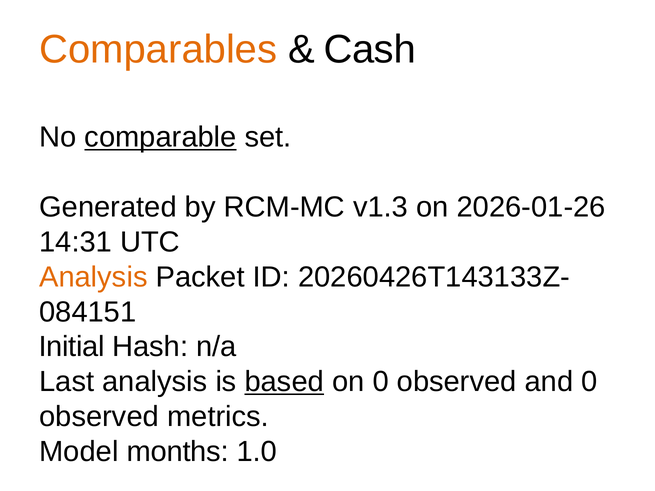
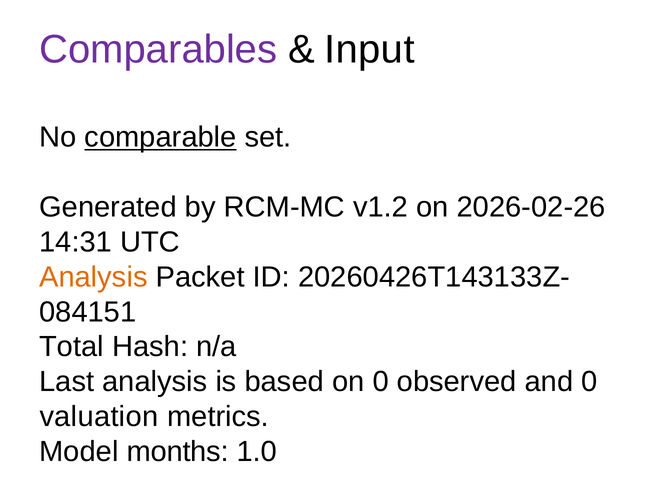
Comparables colour: orange -> purple
Cash: Cash -> Input
v1.3: v1.3 -> v1.2
2026-01-26: 2026-01-26 -> 2026-02-26
Initial: Initial -> Total
based underline: present -> none
observed at (99, 417): observed -> valuation
